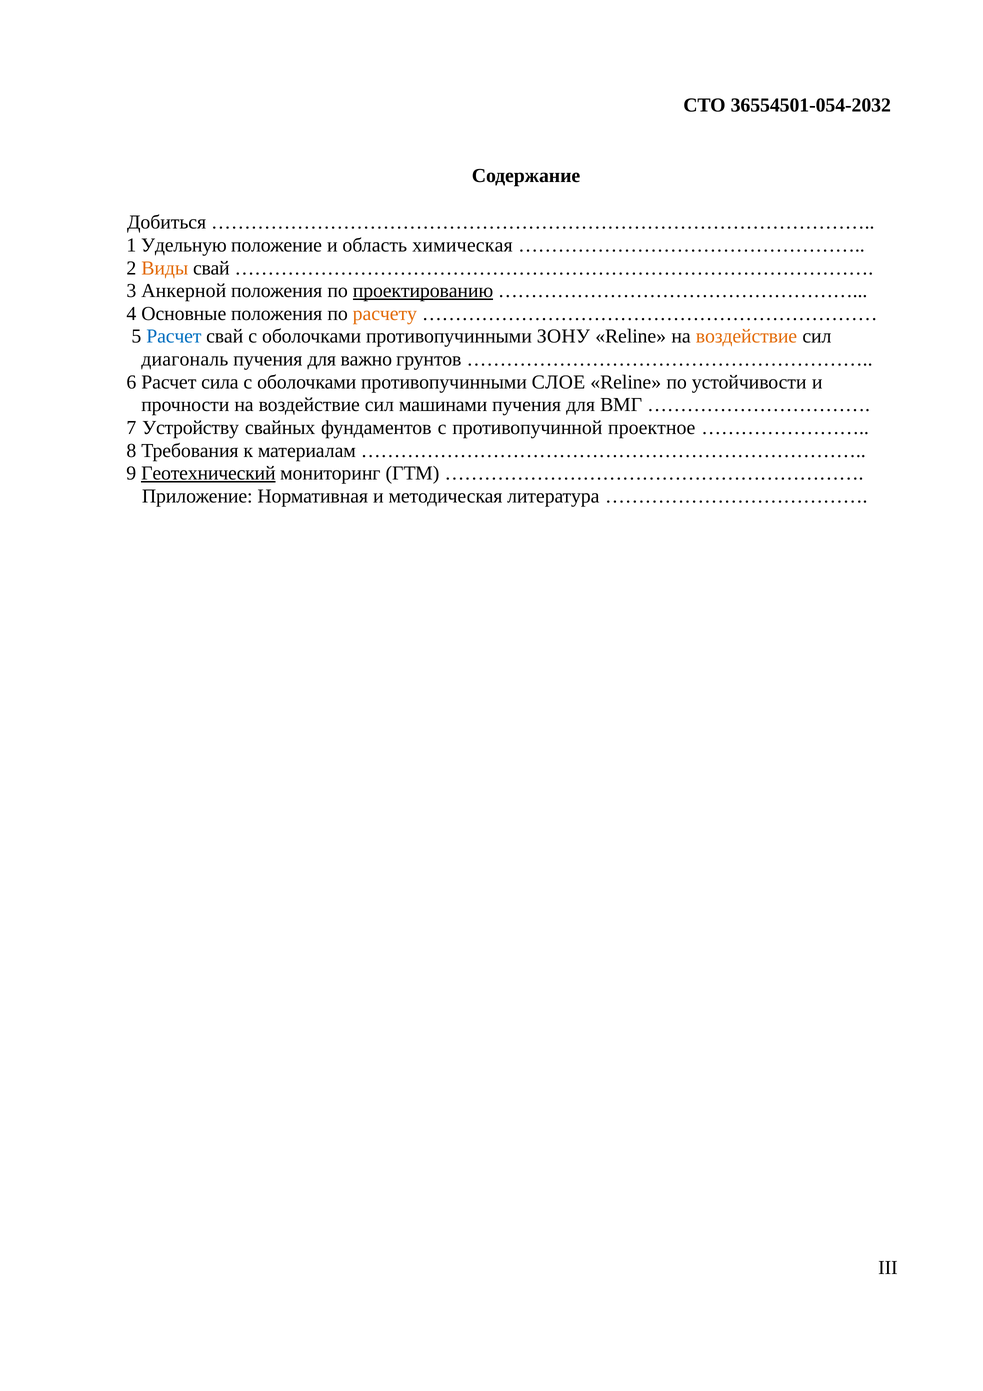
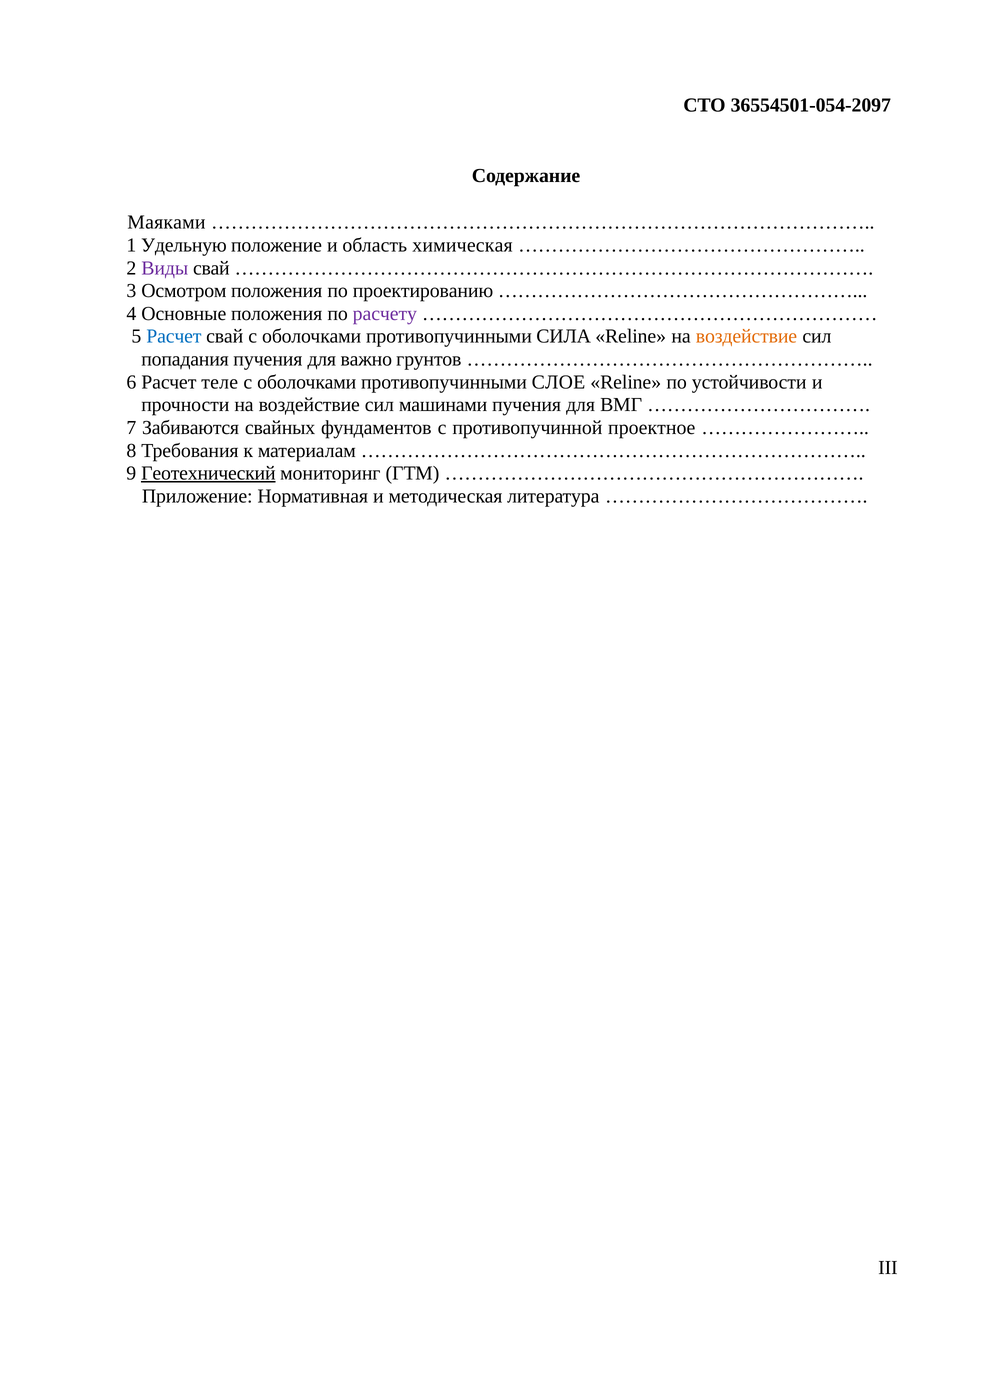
36554501-054-2032: 36554501-054-2032 -> 36554501-054-2097
Добиться: Добиться -> Маяками
Виды colour: orange -> purple
Анкерной: Анкерной -> Осмотром
проектированию underline: present -> none
расчету colour: orange -> purple
ЗОНУ: ЗОНУ -> СИЛА
диагональ: диагональ -> попадания
сила: сила -> теле
Устройству: Устройству -> Забиваются
